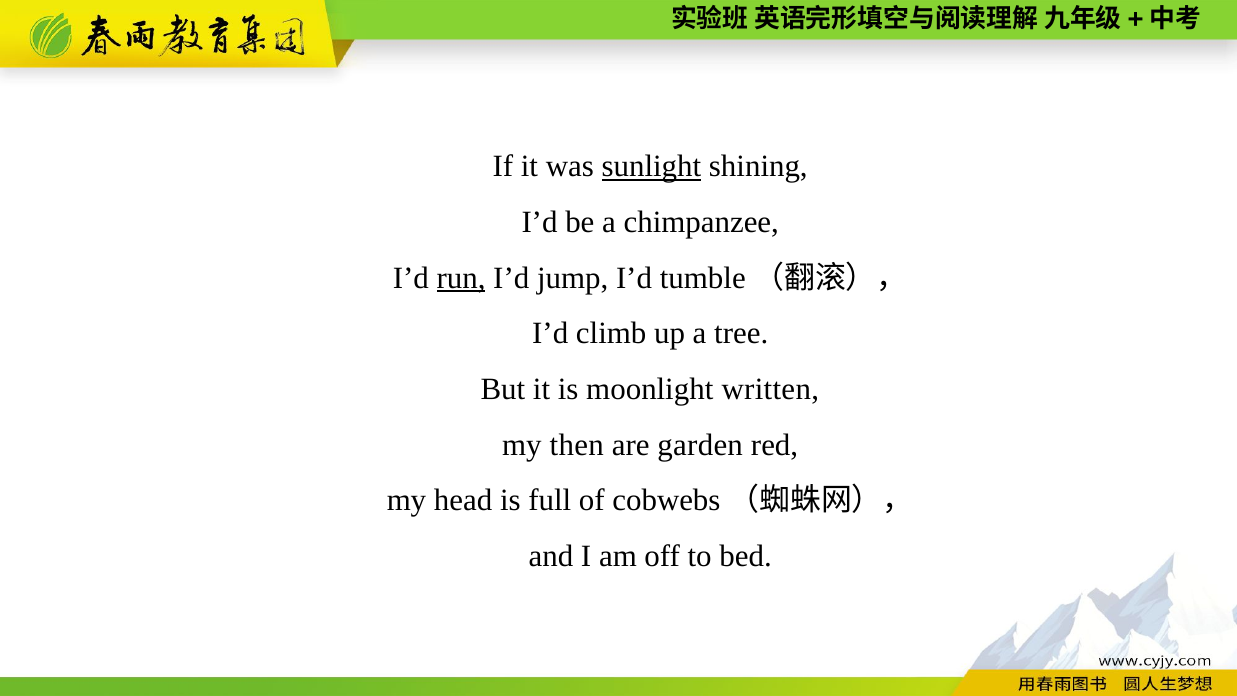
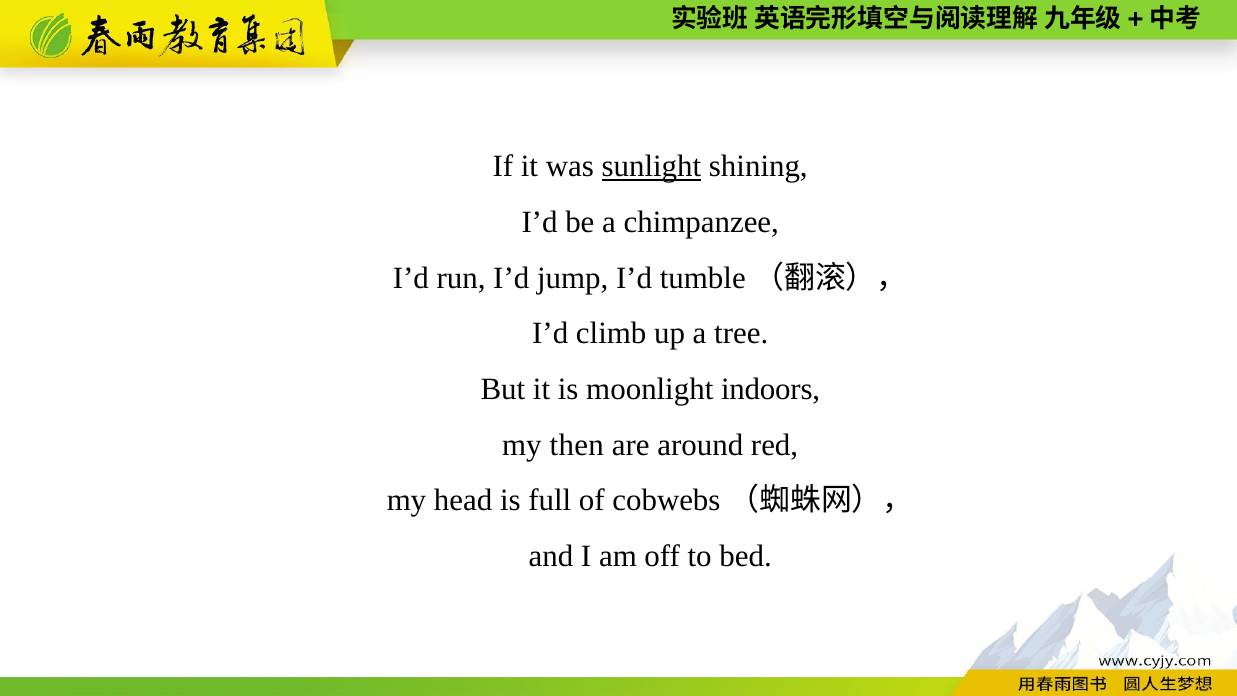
run underline: present -> none
written: written -> indoors
garden: garden -> around
